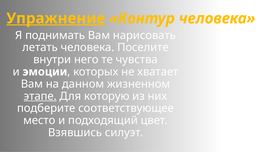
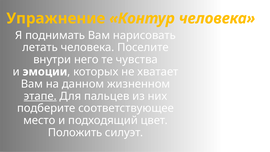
Упражнение underline: present -> none
которую: которую -> пальцев
Взявшись: Взявшись -> Положить
